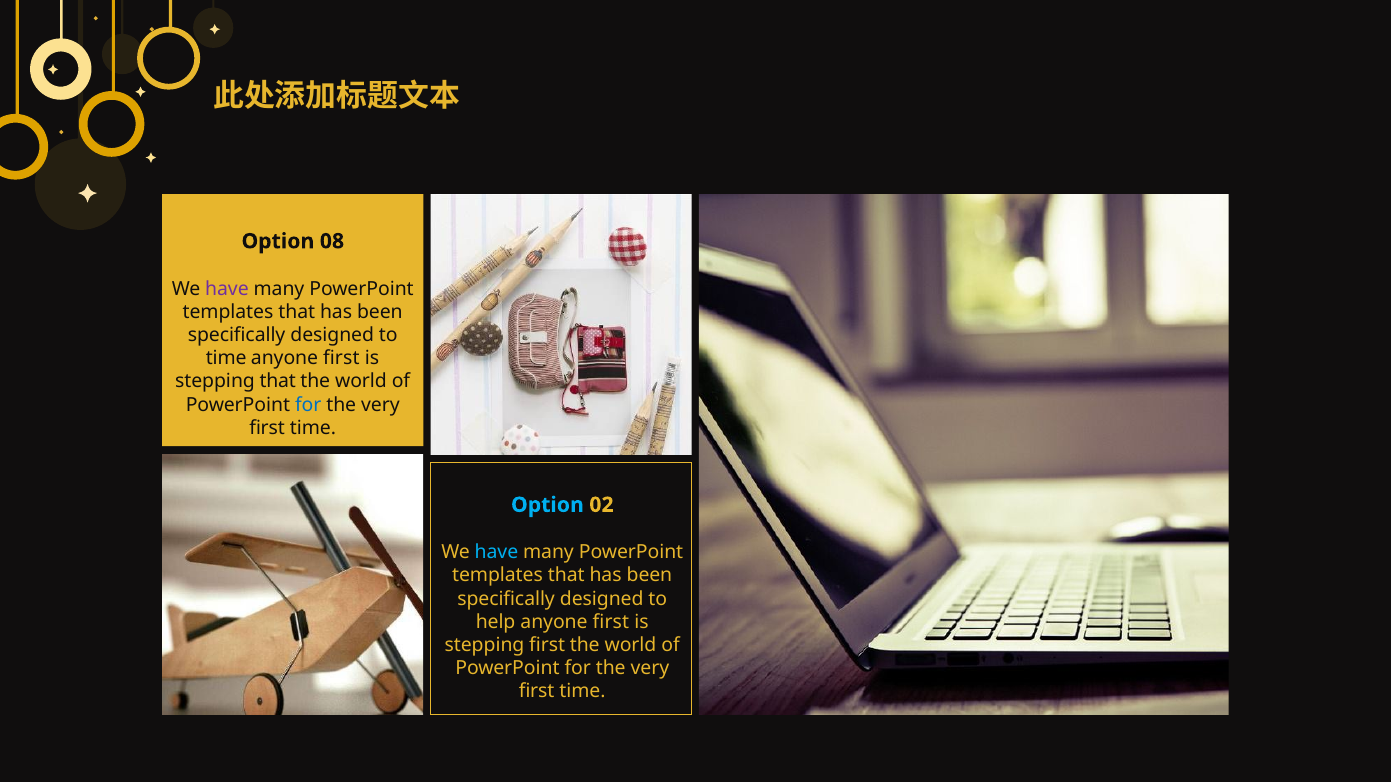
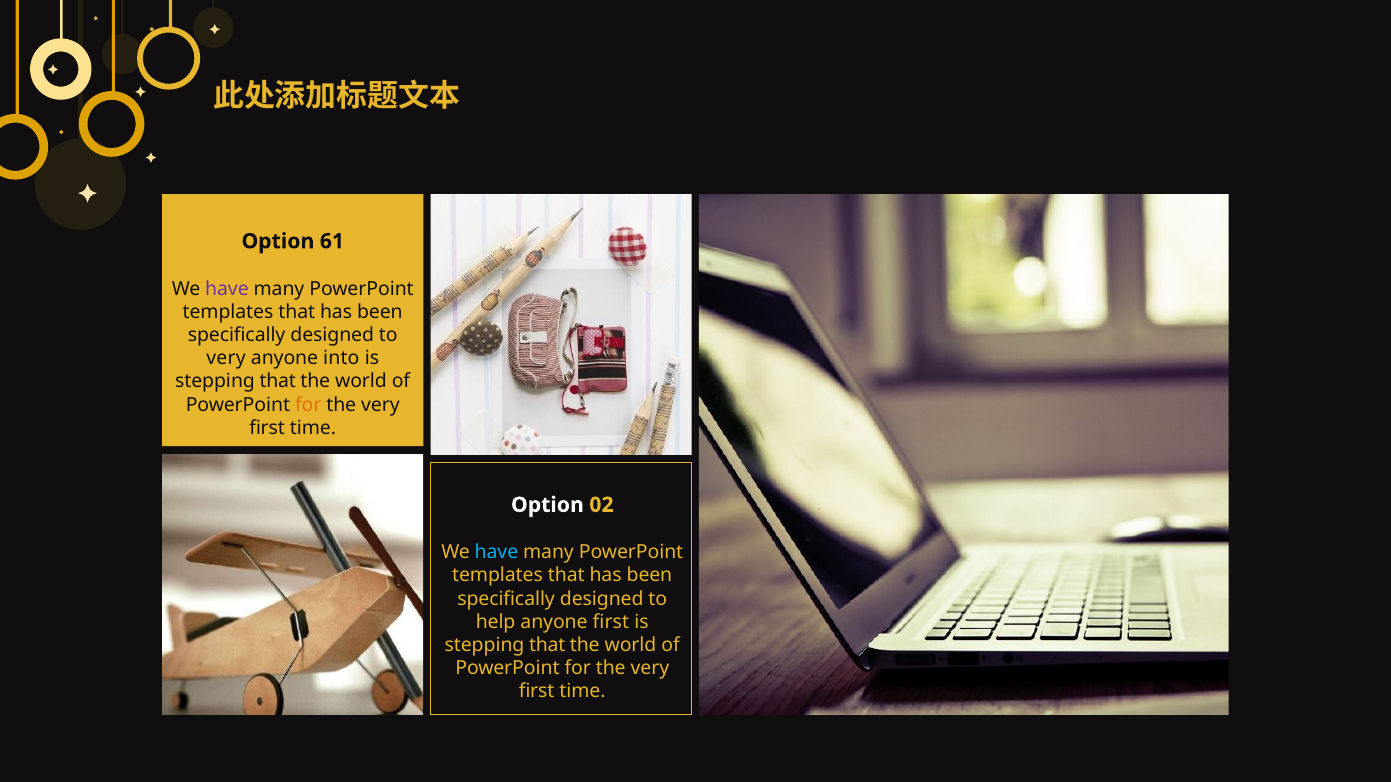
08: 08 -> 61
time at (226, 358): time -> very
first at (341, 358): first -> into
for at (308, 405) colour: blue -> orange
Option at (547, 505) colour: light blue -> white
first at (547, 645): first -> that
